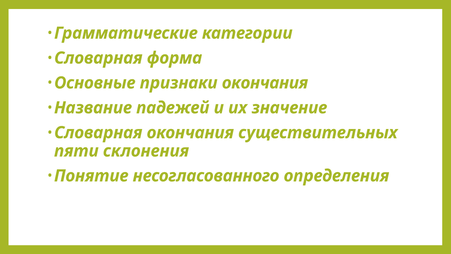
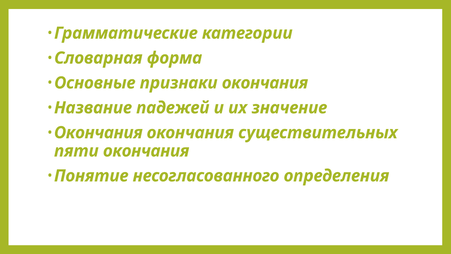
Словарная at (98, 133): Словарная -> Окончания
пяти склонения: склонения -> окончания
